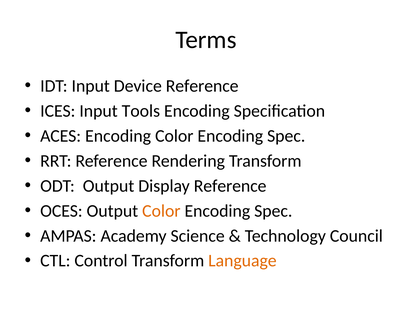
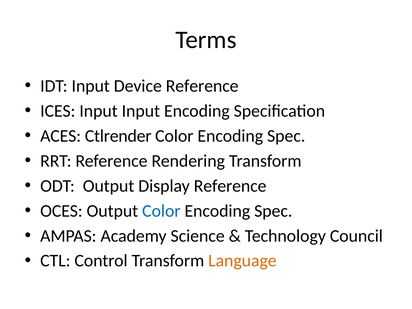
Input Tools: Tools -> Input
ACES Encoding: Encoding -> Ctlrender
Color at (161, 211) colour: orange -> blue
